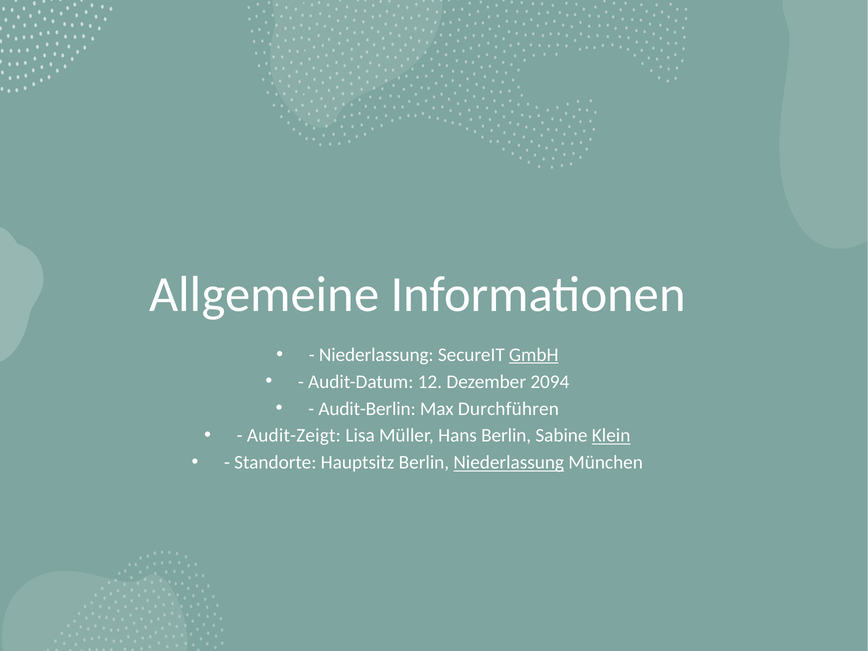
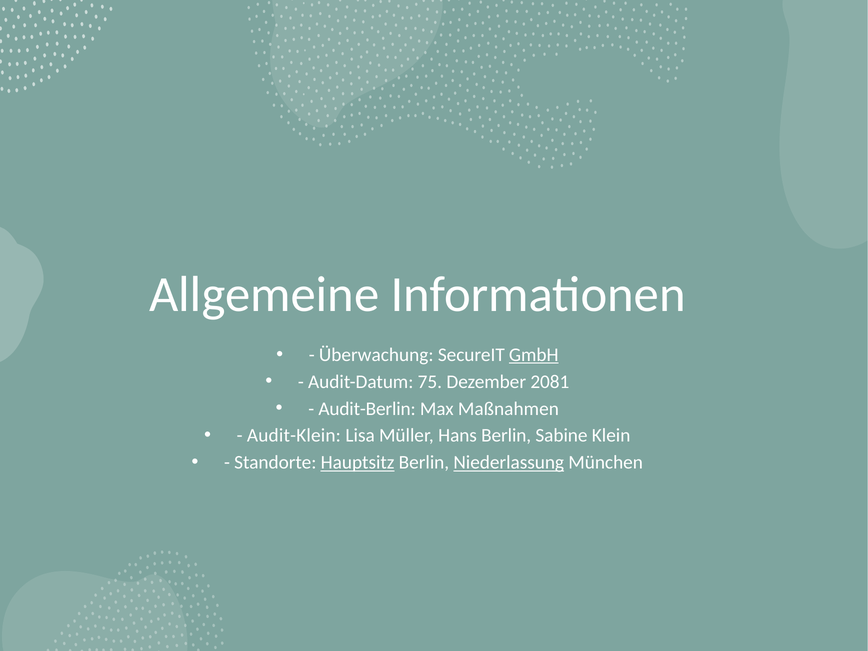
Niederlassung at (376, 355): Niederlassung -> Überwachung
12: 12 -> 75
2094: 2094 -> 2081
Durchführen: Durchführen -> Maßnahmen
Audit-Zeigt: Audit-Zeigt -> Audit-Klein
Klein underline: present -> none
Hauptsitz underline: none -> present
